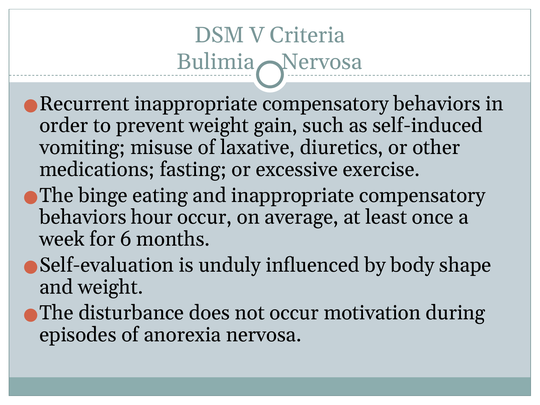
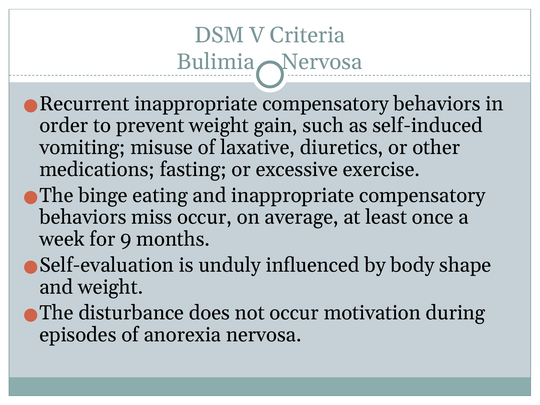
hour: hour -> miss
6: 6 -> 9
